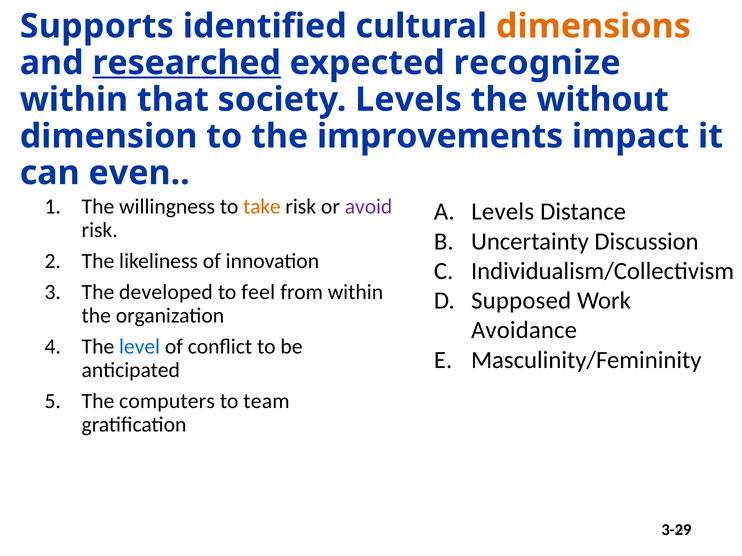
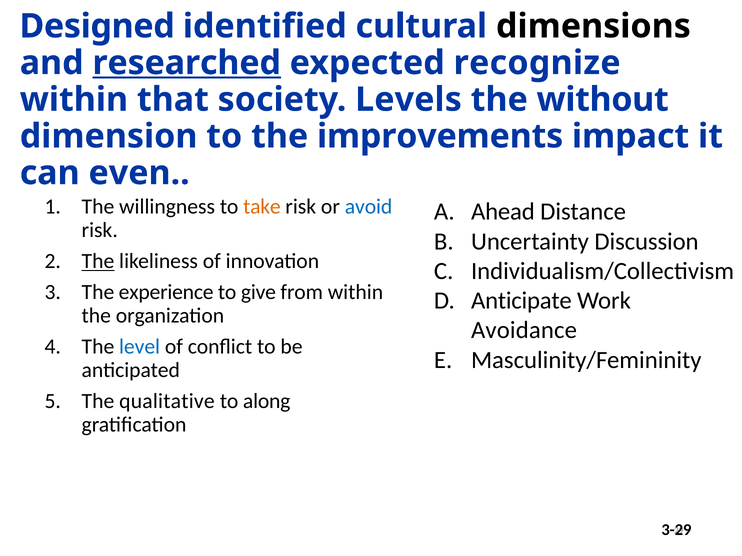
Supports: Supports -> Designed
dimensions colour: orange -> black
avoid colour: purple -> blue
Levels at (503, 212): Levels -> Ahead
The at (98, 261) underline: none -> present
developed: developed -> experience
feel: feel -> give
Supposed: Supposed -> Anticipate
computers: computers -> qualitative
team: team -> along
